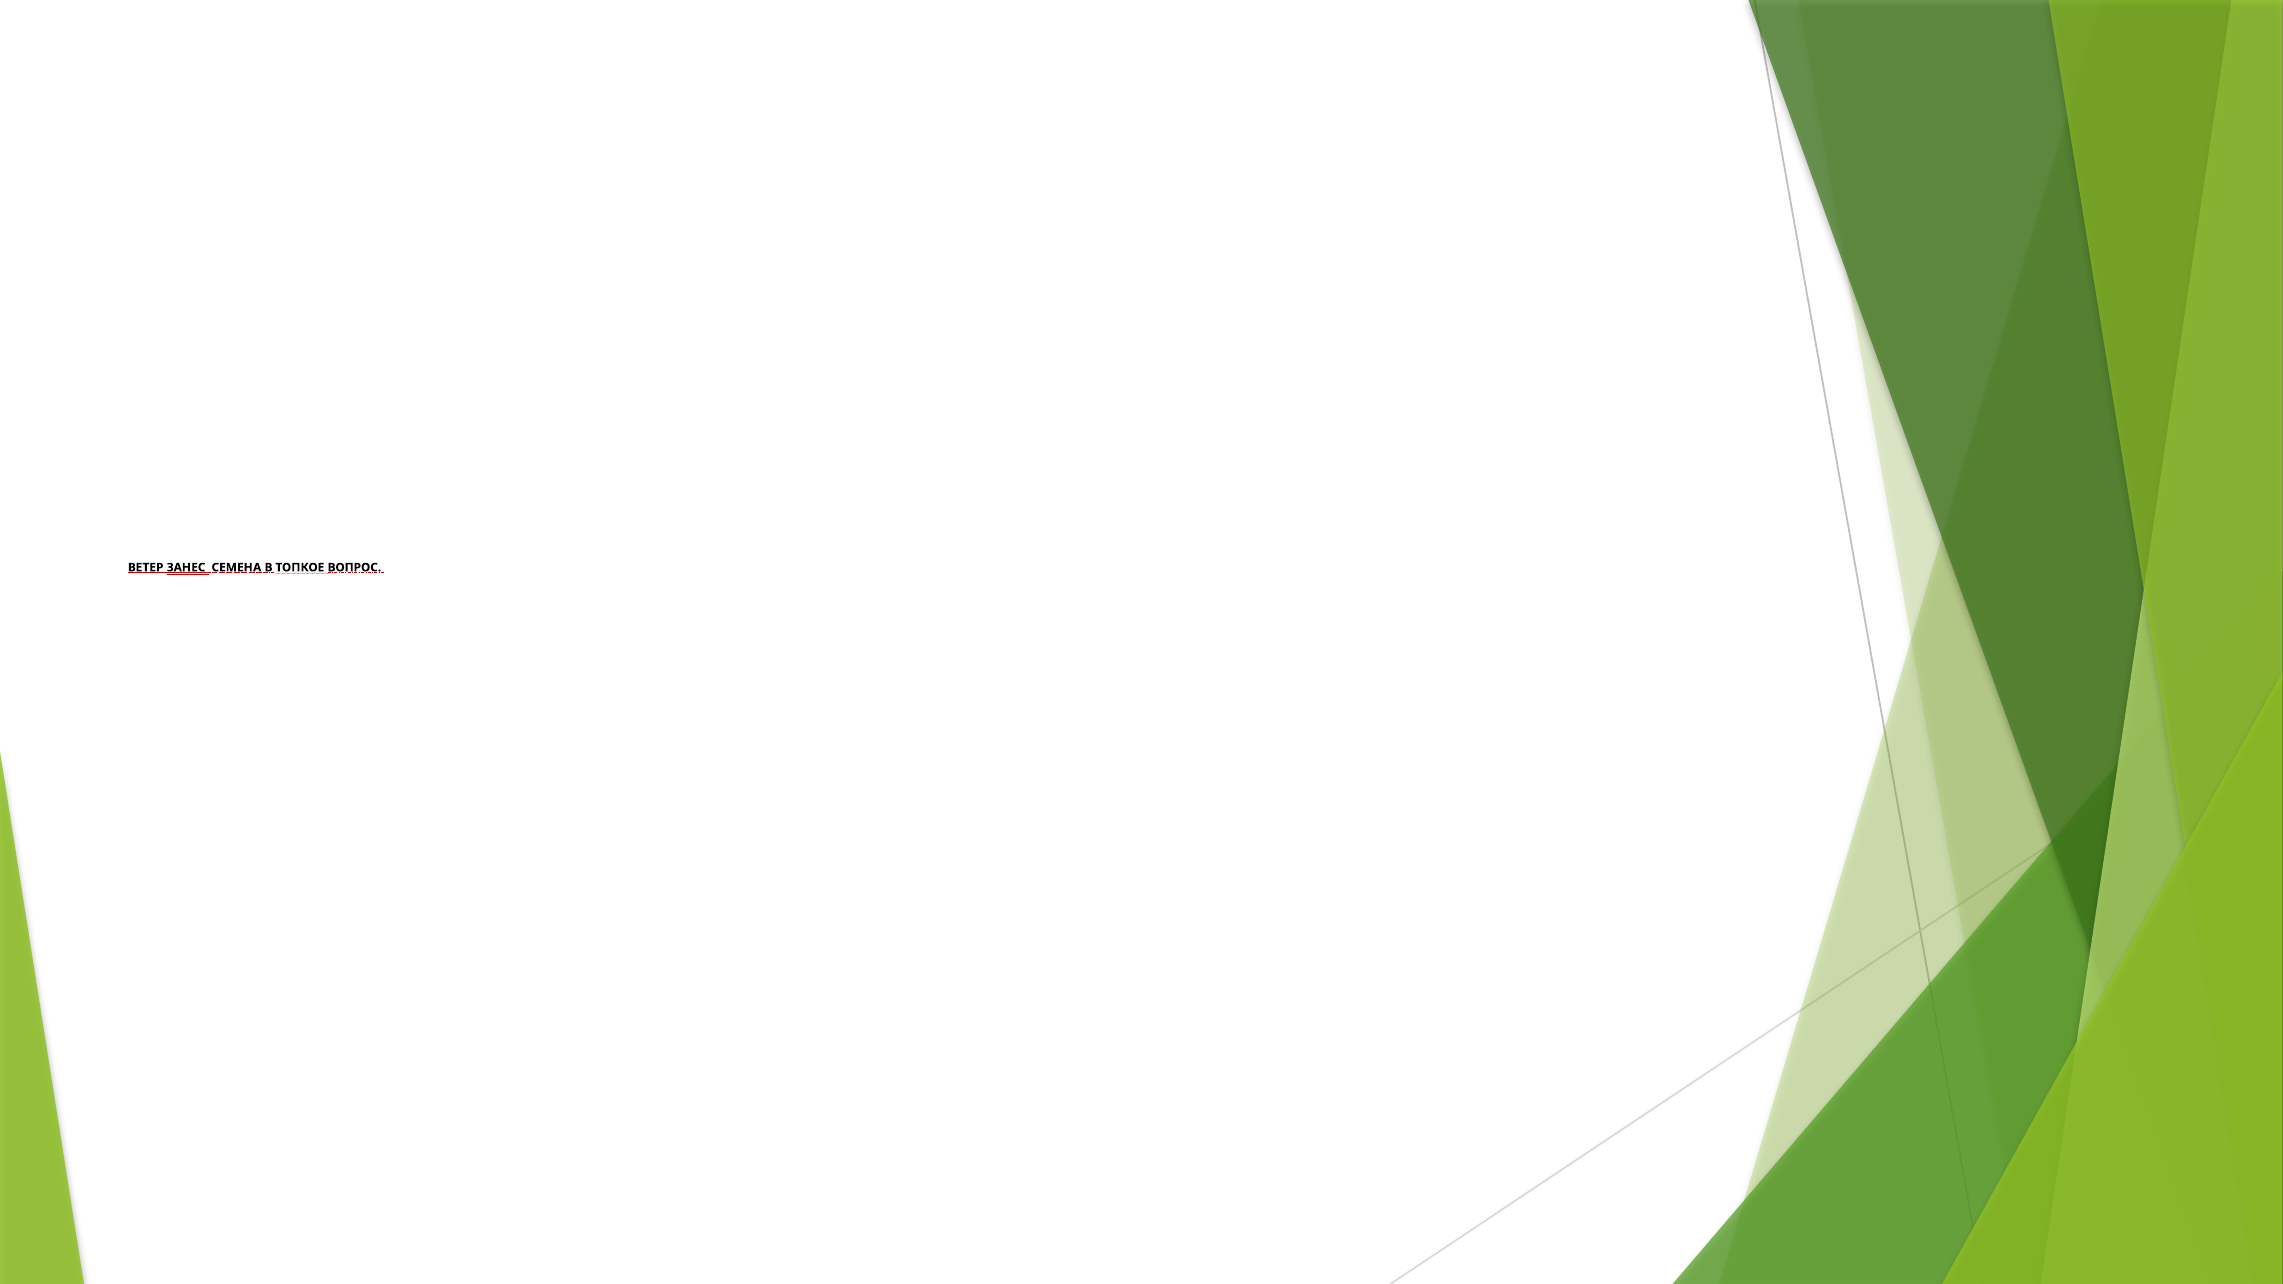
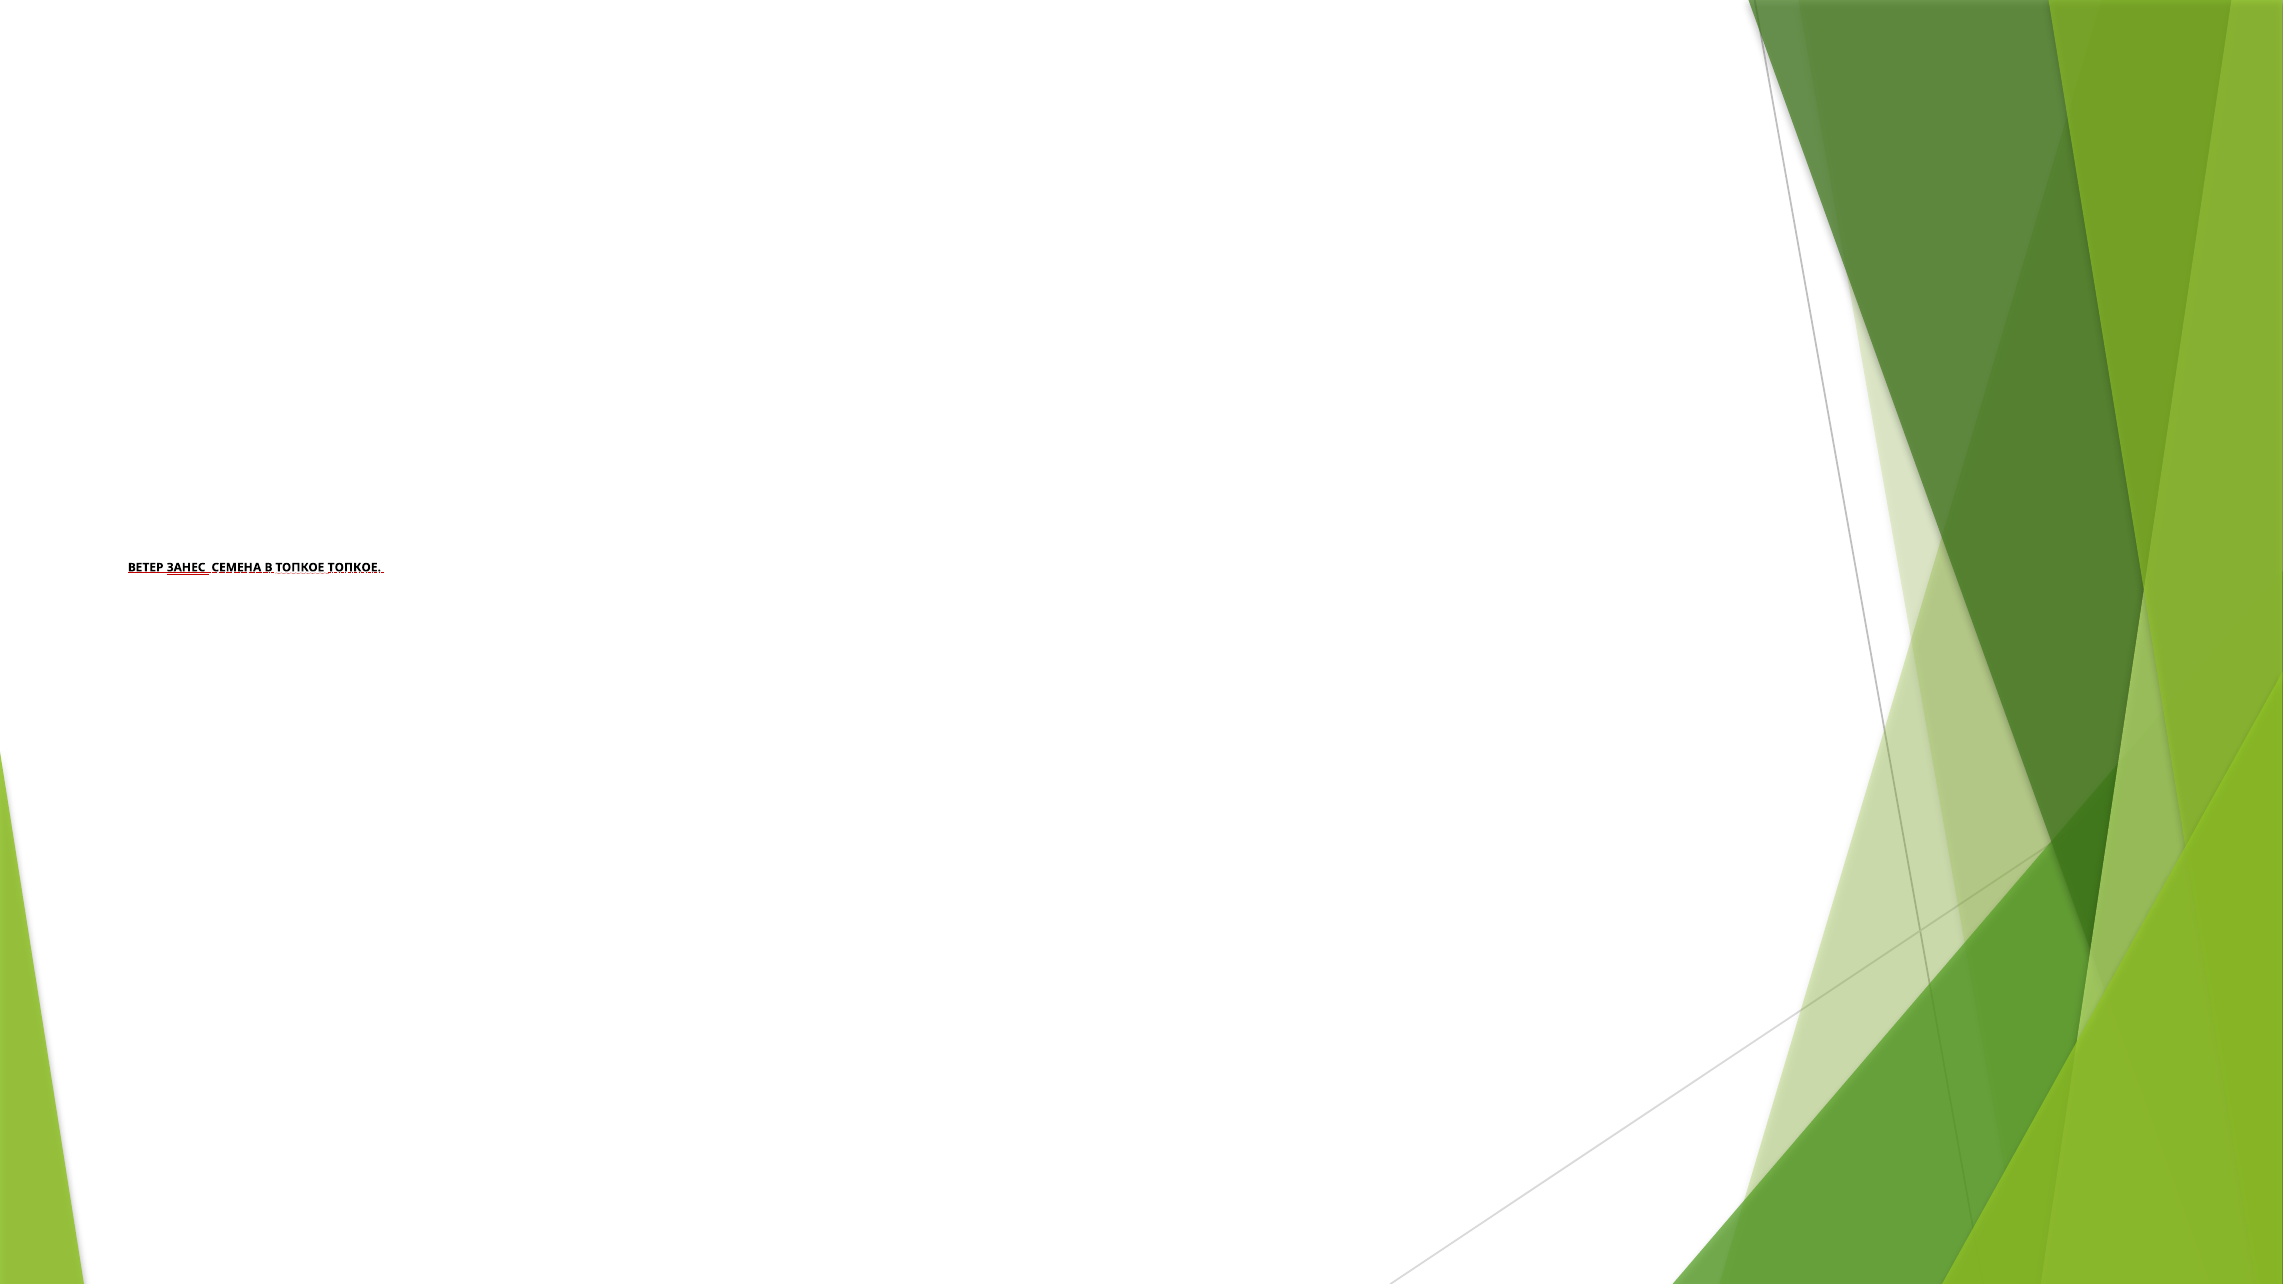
ТОПКОЕ ВОПРОС: ВОПРОС -> ТОПКОЕ
